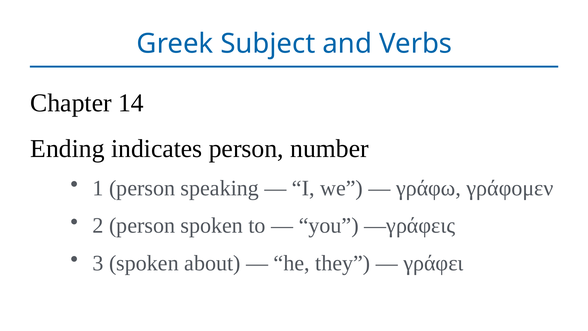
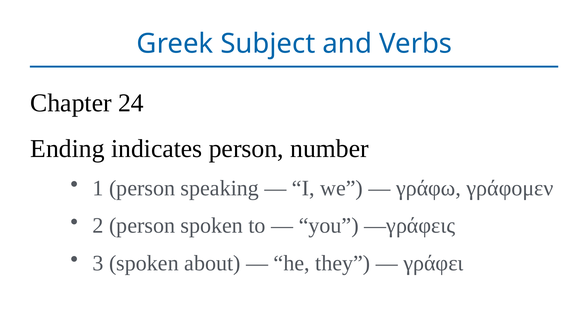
14: 14 -> 24
